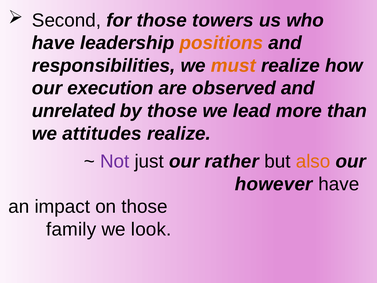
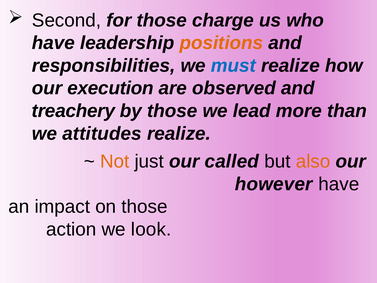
towers: towers -> charge
must colour: orange -> blue
unrelated: unrelated -> treachery
Not colour: purple -> orange
rather: rather -> called
family: family -> action
